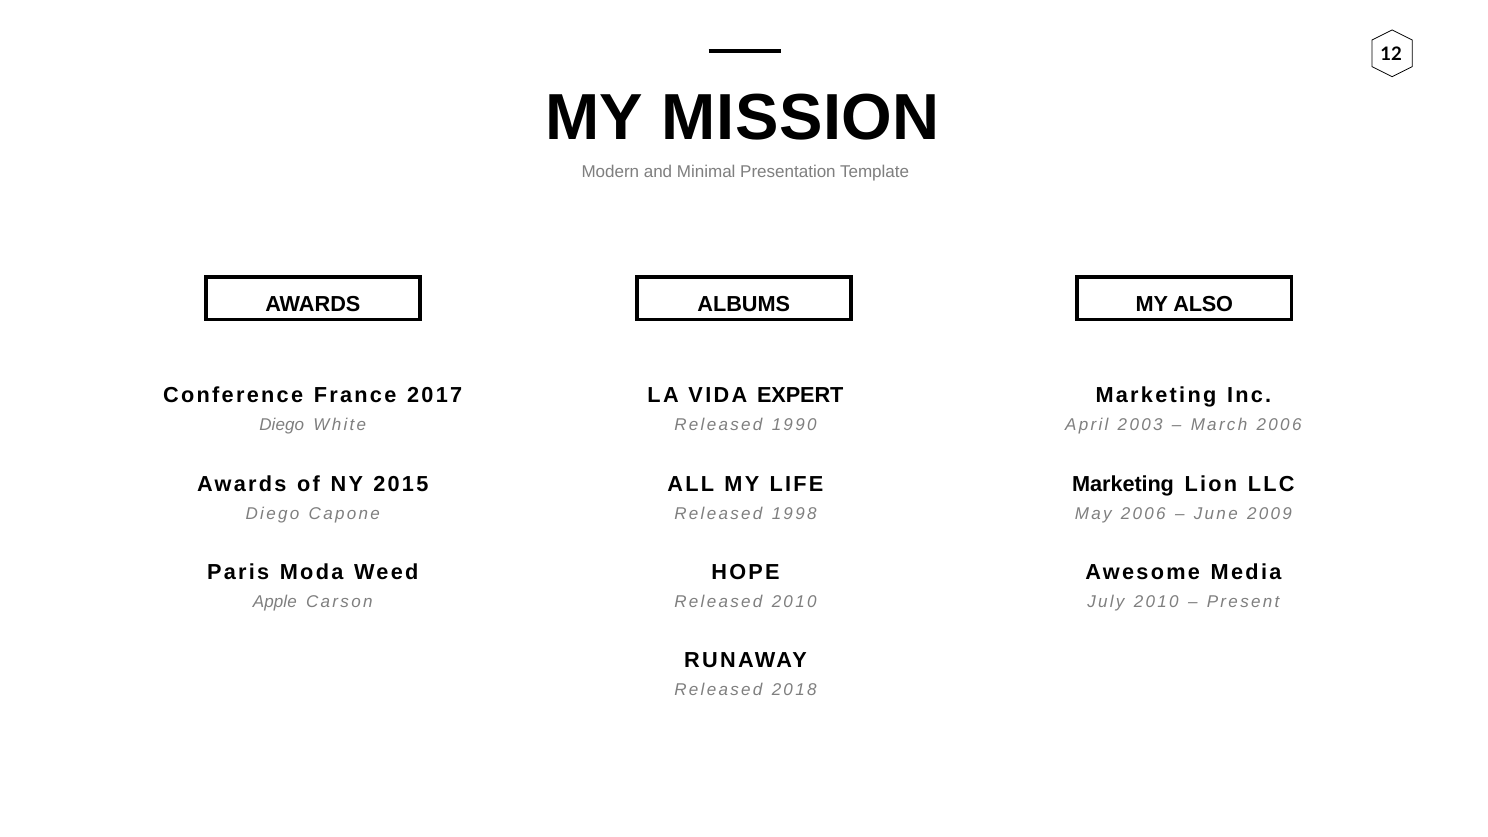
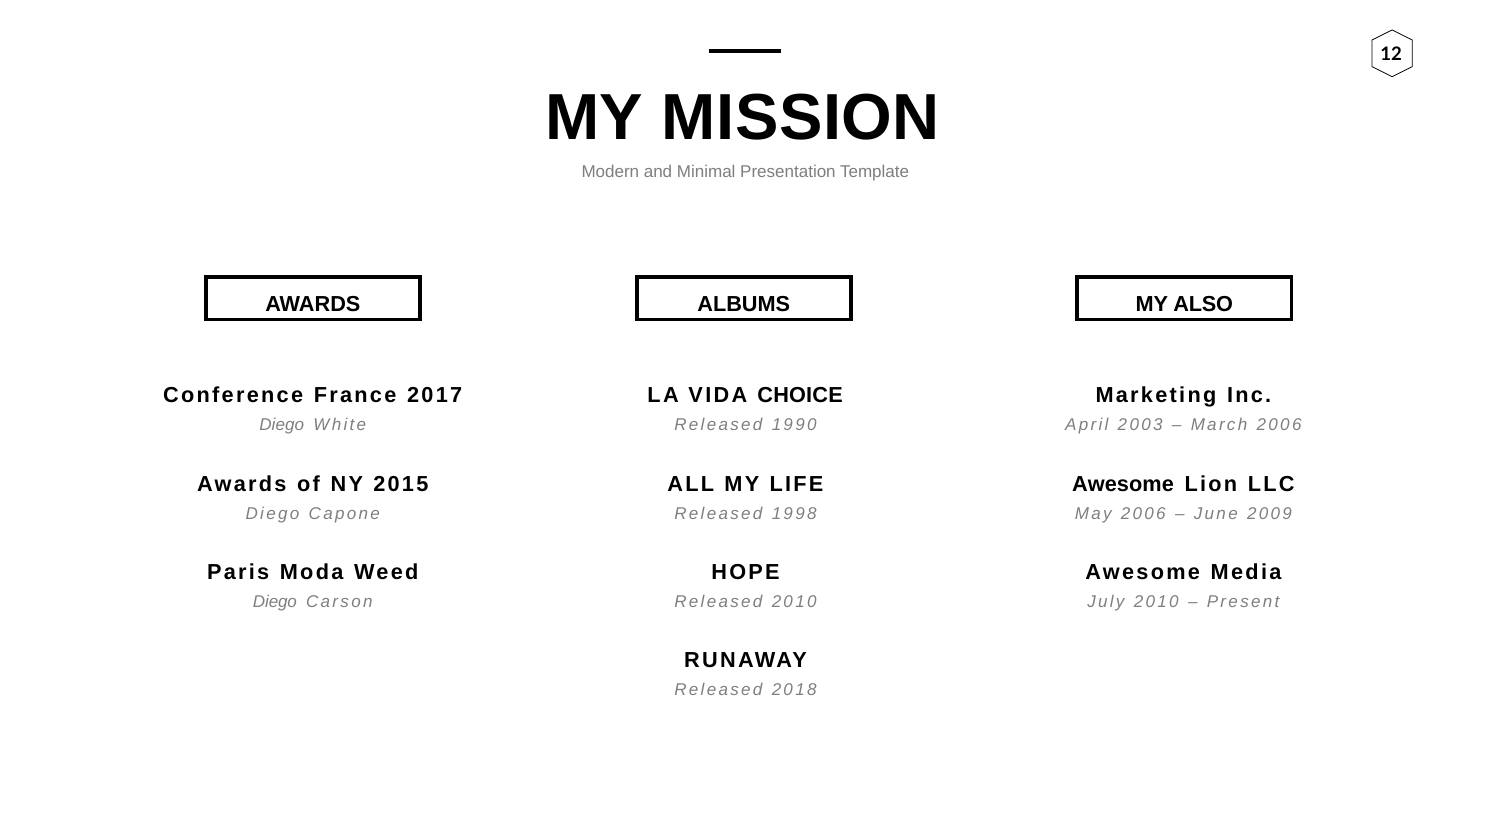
EXPERT: EXPERT -> CHOICE
Marketing at (1123, 484): Marketing -> Awesome
Apple at (275, 602): Apple -> Diego
